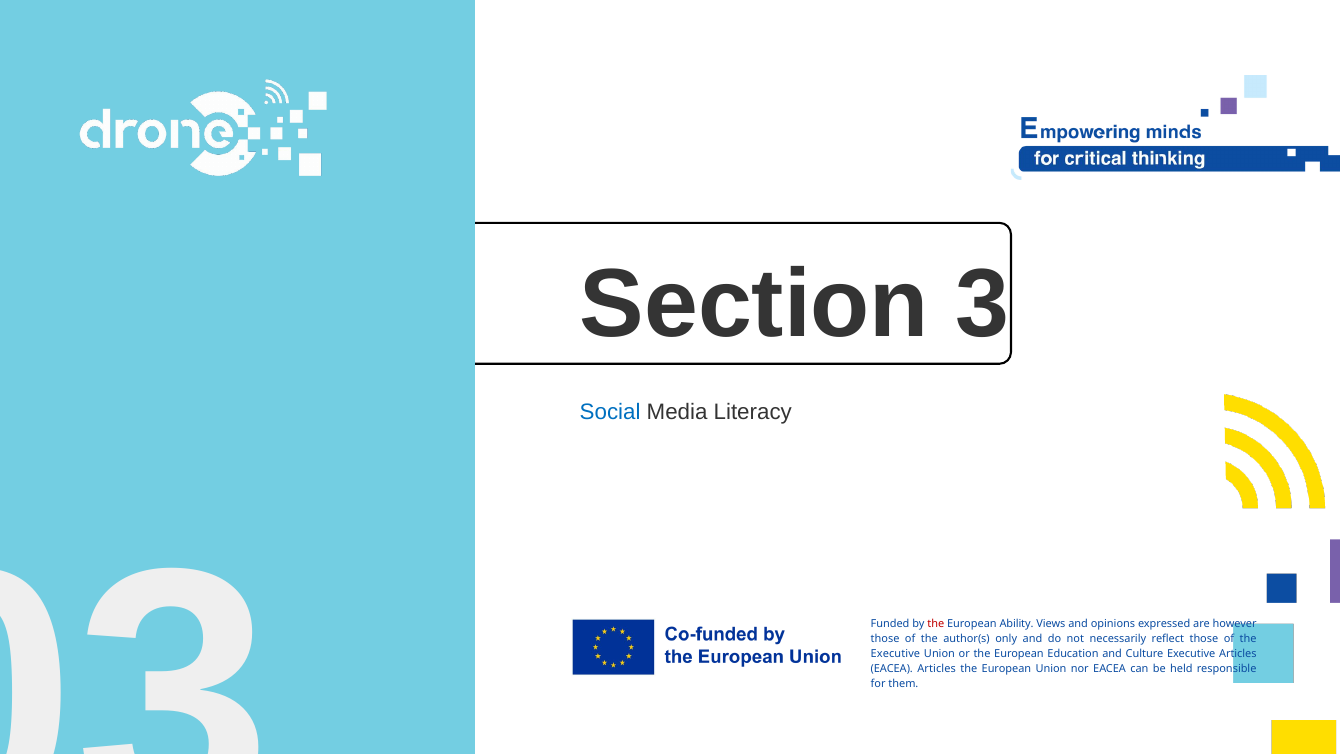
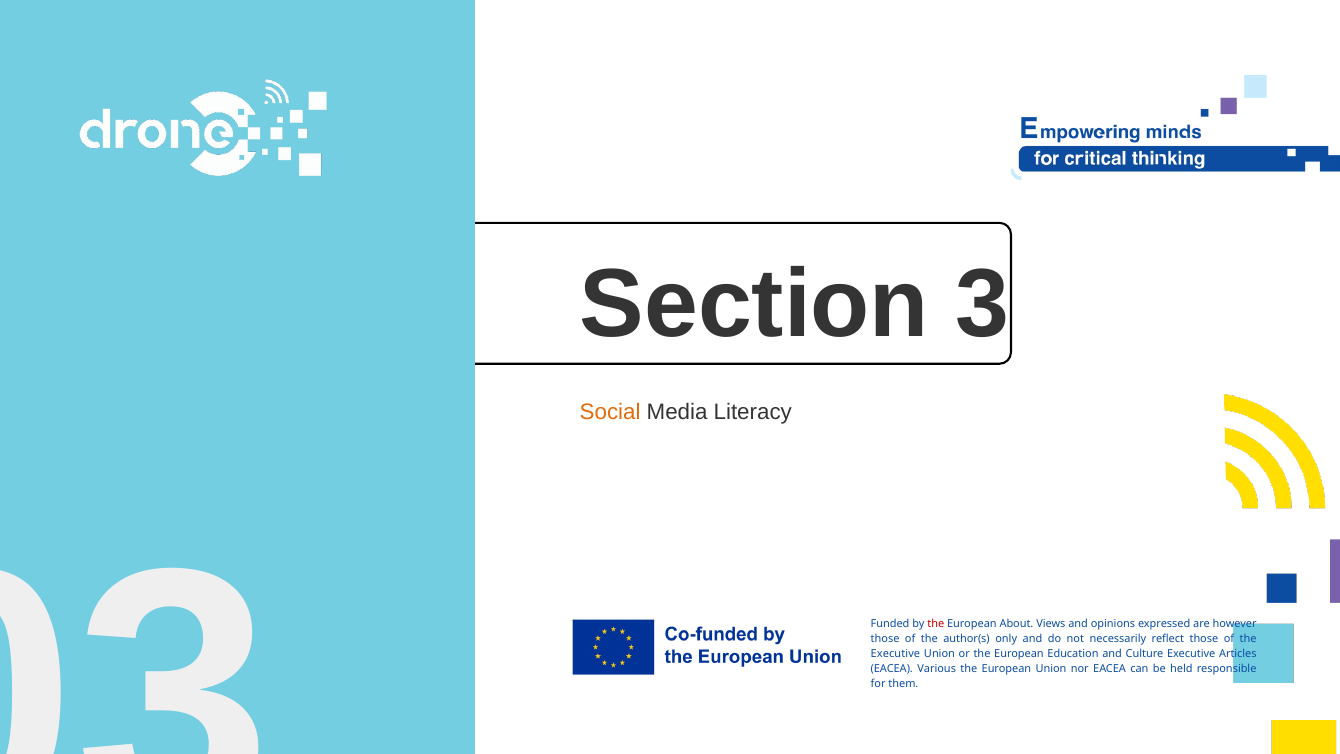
Social colour: blue -> orange
Ability: Ability -> About
EACEA Articles: Articles -> Various
